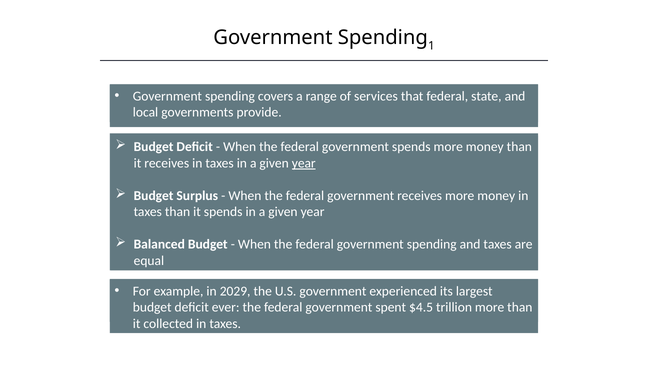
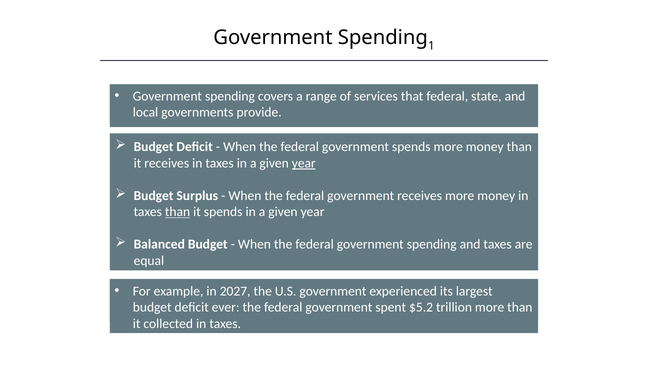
than at (178, 212) underline: none -> present
2029: 2029 -> 2027
$4.5: $4.5 -> $5.2
